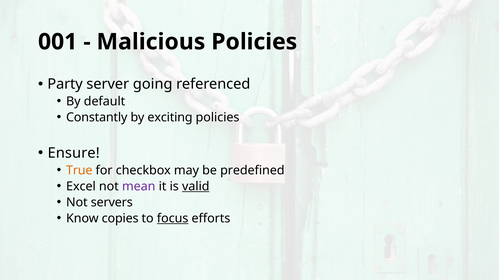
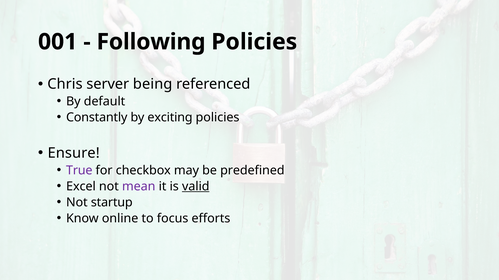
Malicious: Malicious -> Following
Party: Party -> Chris
going: going -> being
True colour: orange -> purple
servers: servers -> startup
copies: copies -> online
focus underline: present -> none
